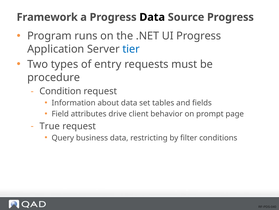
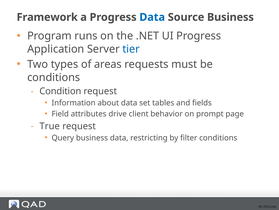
Data at (152, 17) colour: black -> blue
Source Progress: Progress -> Business
entry: entry -> areas
procedure at (54, 77): procedure -> conditions
